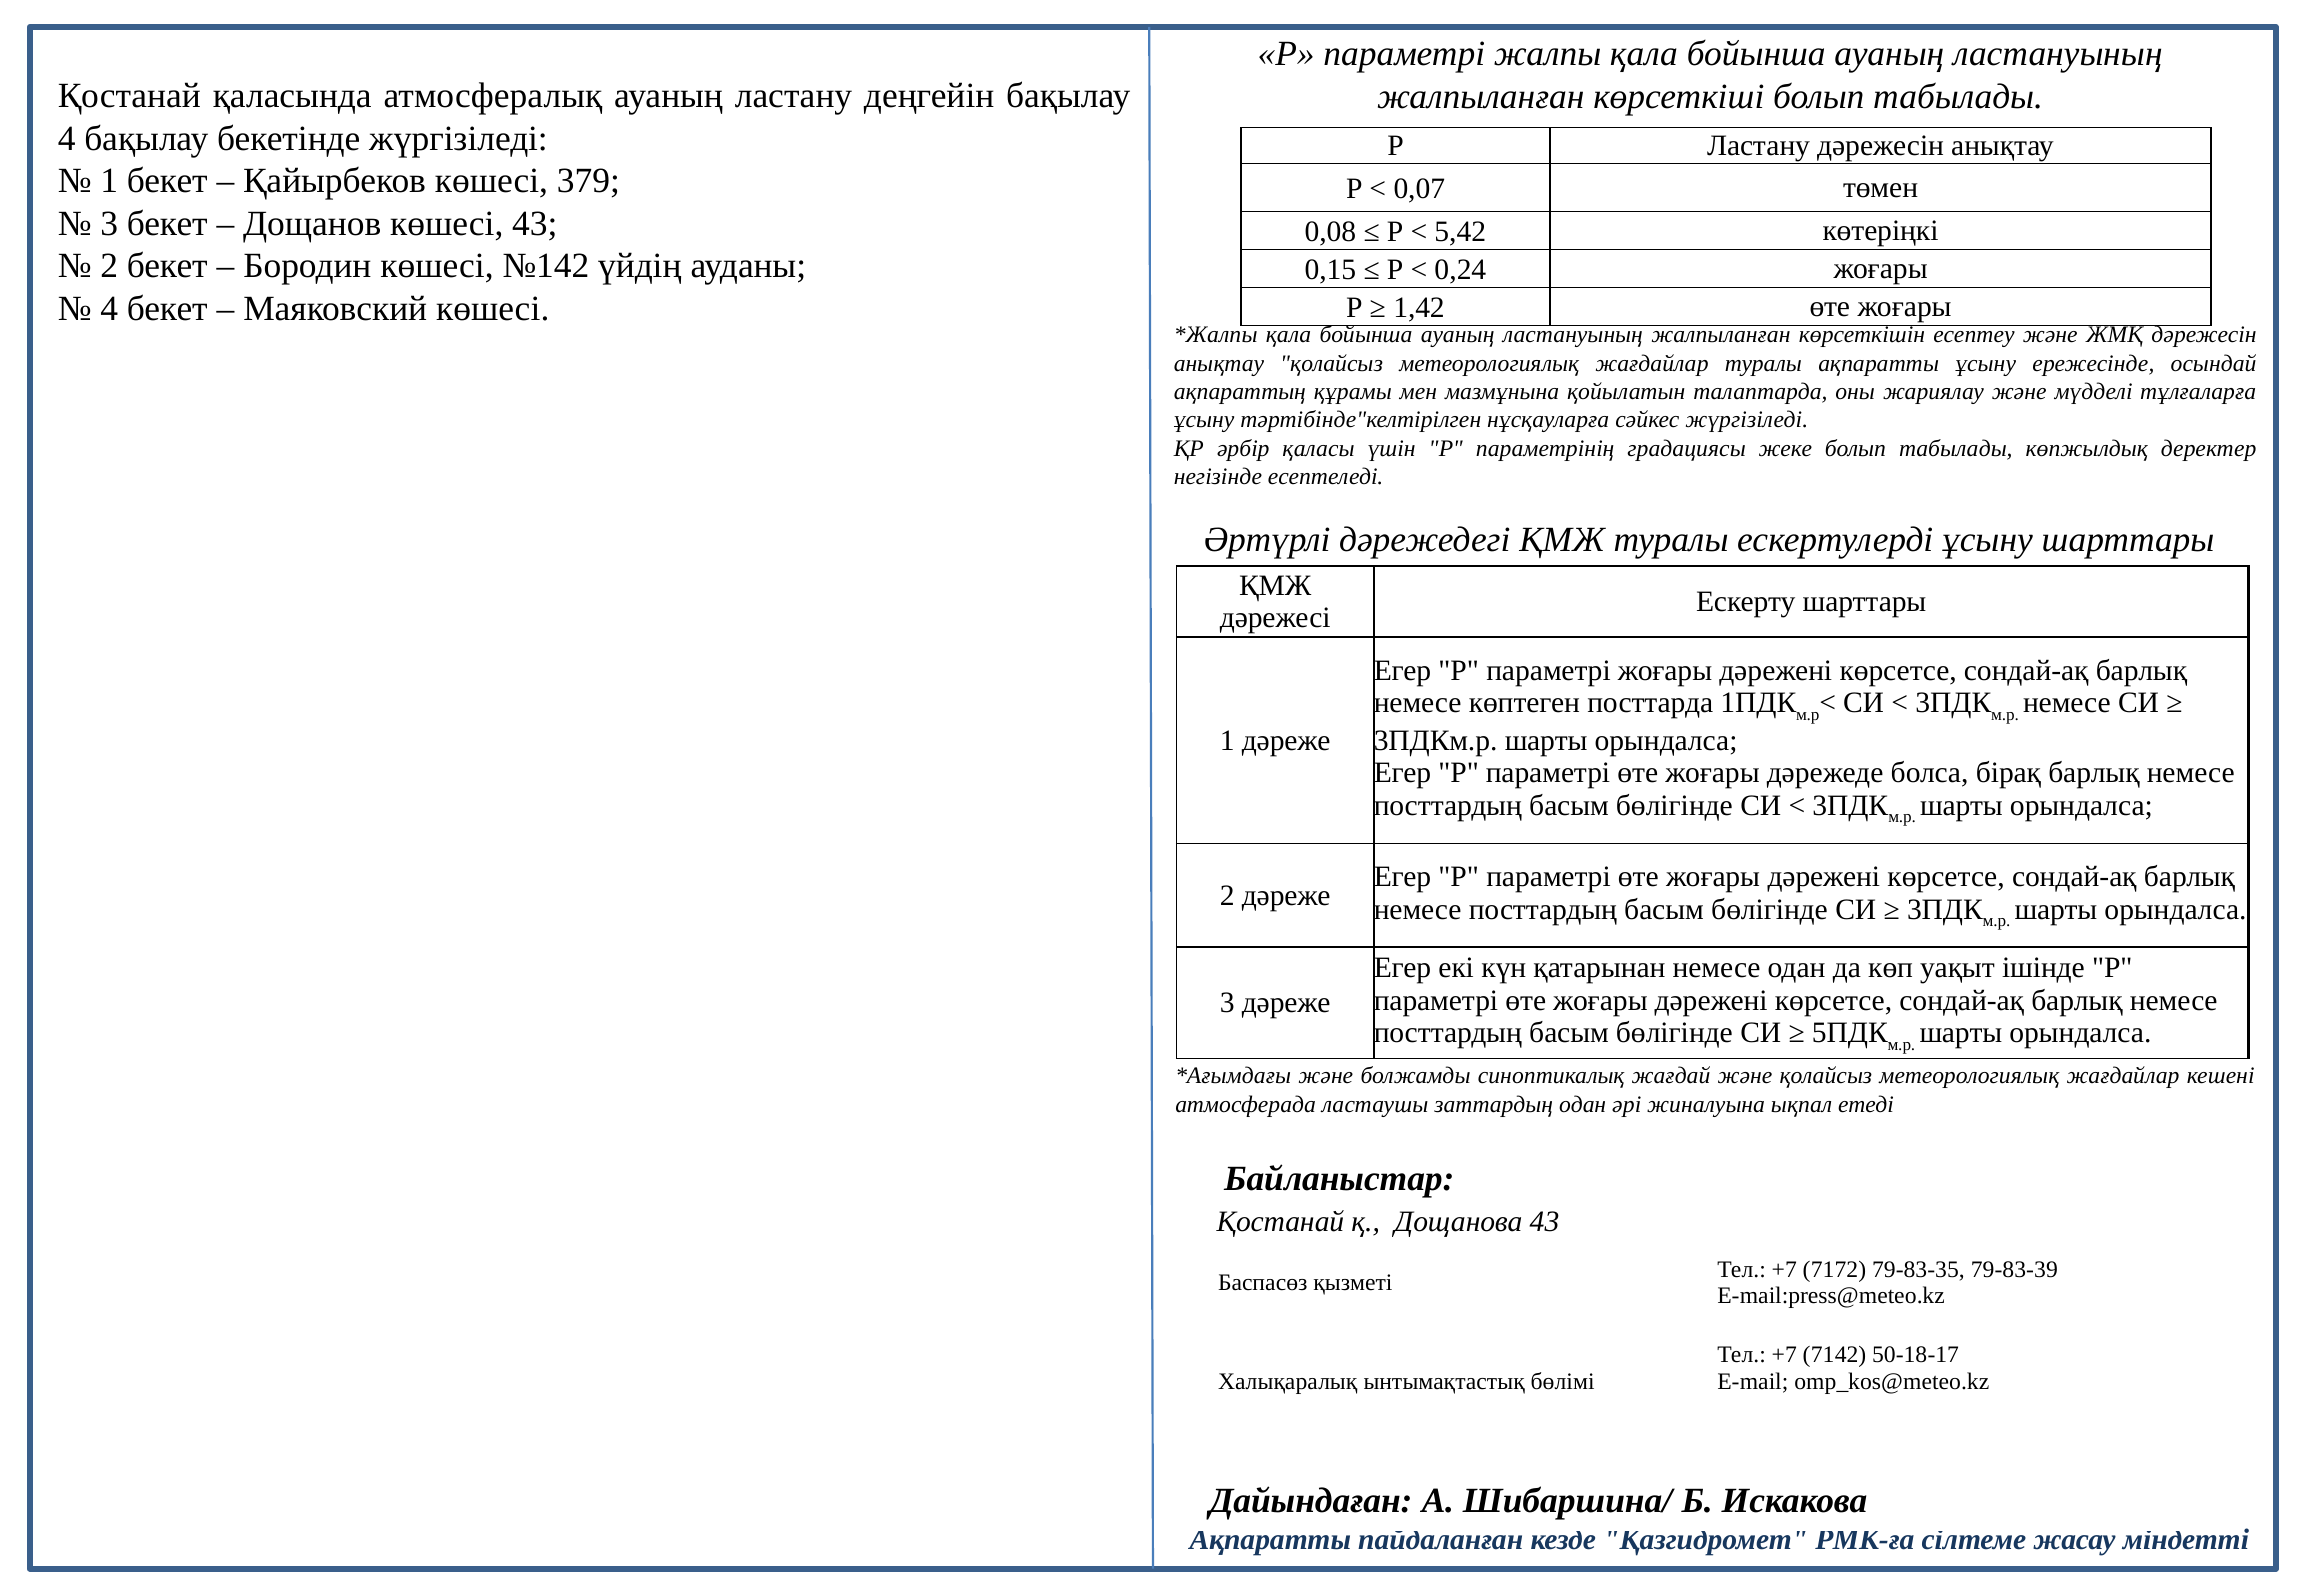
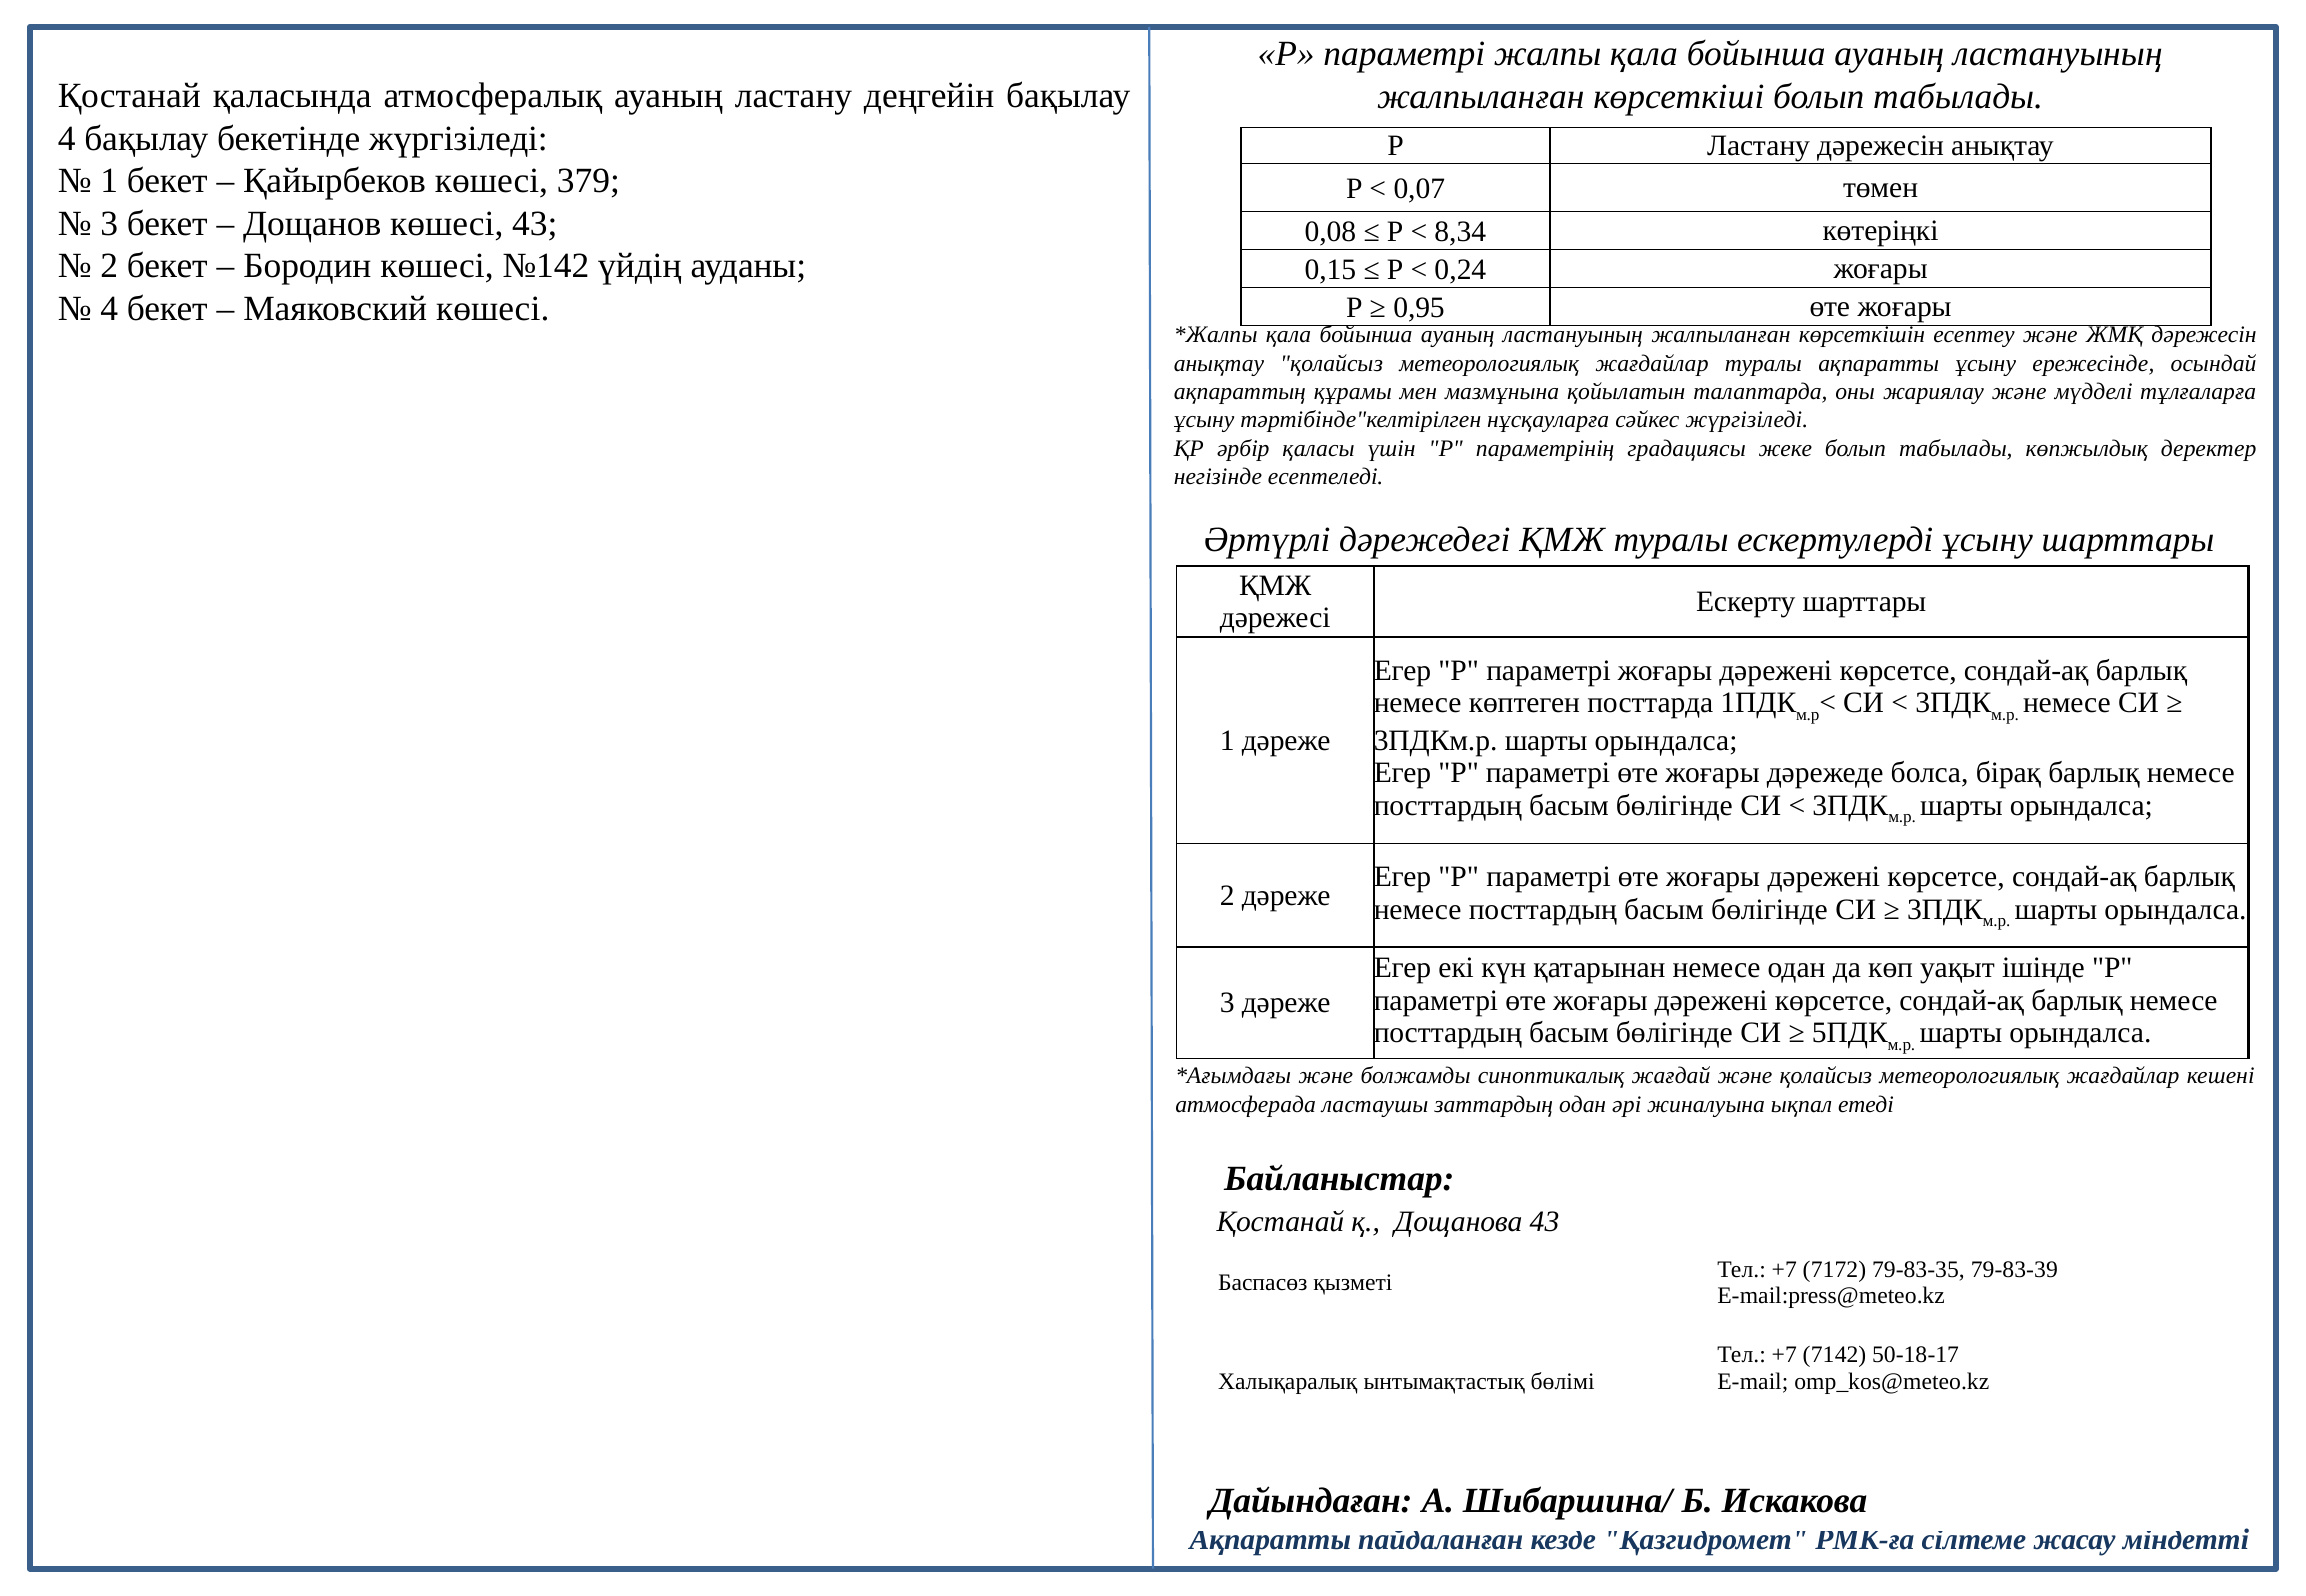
5,42: 5,42 -> 8,34
1,42: 1,42 -> 0,95
